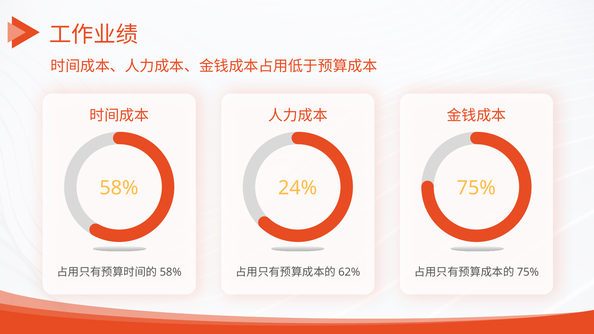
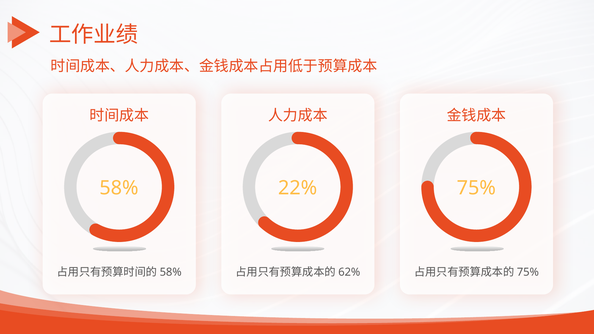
24%: 24% -> 22%
